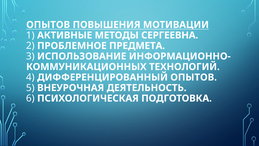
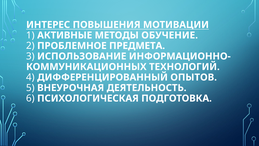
ОПЫТОВ at (48, 25): ОПЫТОВ -> ИНТЕРЕС
СЕРГЕЕВНА: СЕРГЕЕВНА -> ОБУЧЕНИЕ
